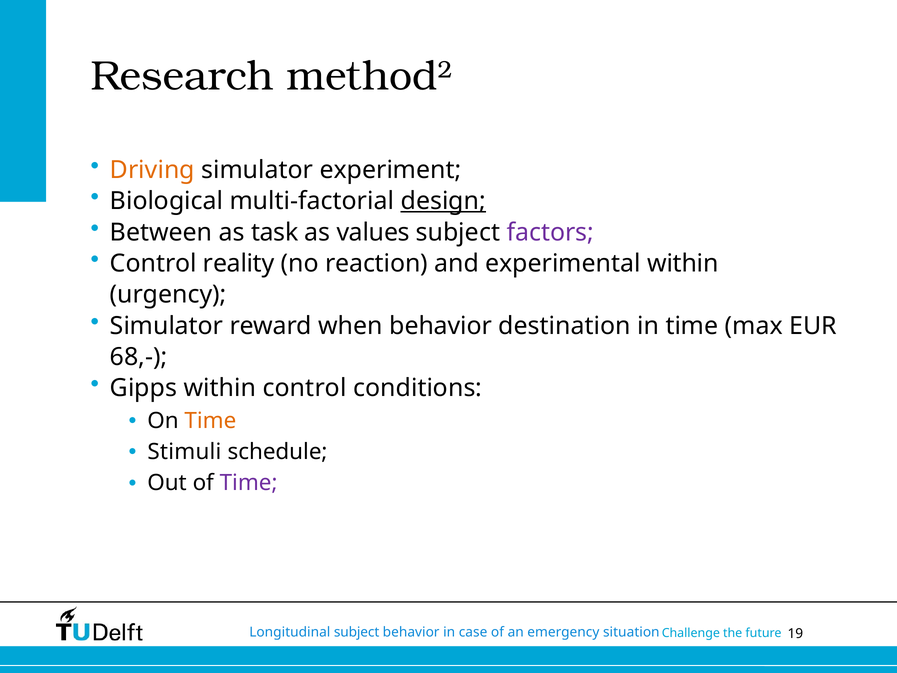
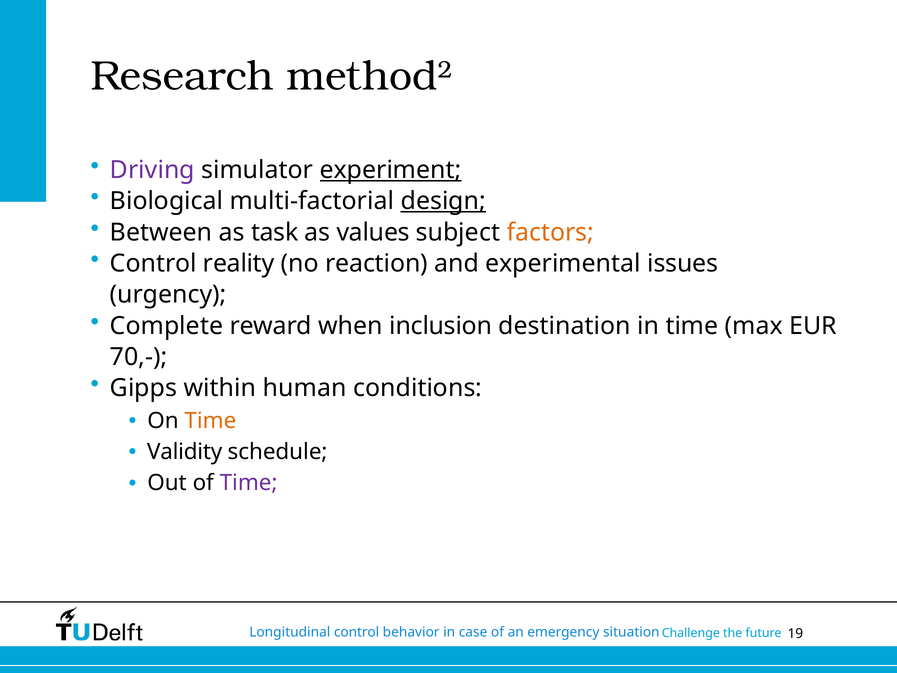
Driving colour: orange -> purple
experiment underline: none -> present
factors colour: purple -> orange
experimental within: within -> issues
Simulator at (167, 326): Simulator -> Complete
when behavior: behavior -> inclusion
68,-: 68,- -> 70,-
within control: control -> human
Stimuli: Stimuli -> Validity
subject at (357, 632): subject -> control
